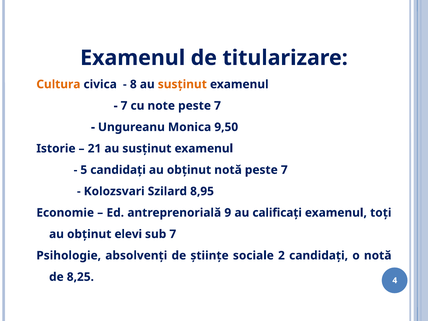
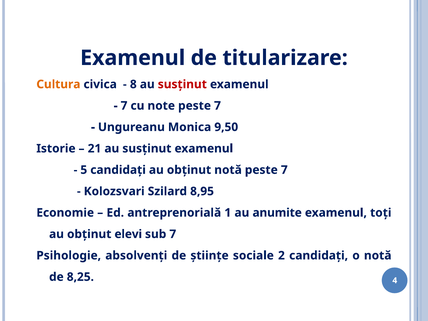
susţinut at (182, 84) colour: orange -> red
9: 9 -> 1
calificaţi: calificaţi -> anumite
